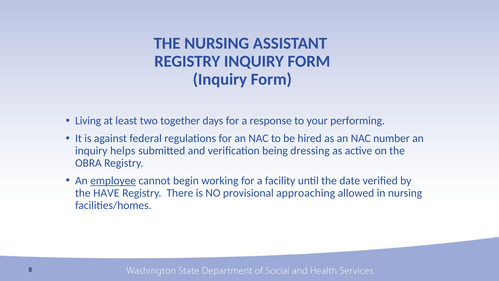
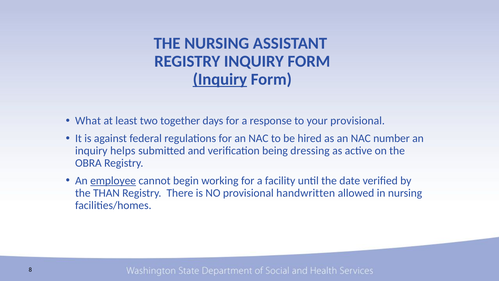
Inquiry at (220, 79) underline: none -> present
Living: Living -> What
your performing: performing -> provisional
HAVE: HAVE -> THAN
approaching: approaching -> handwritten
